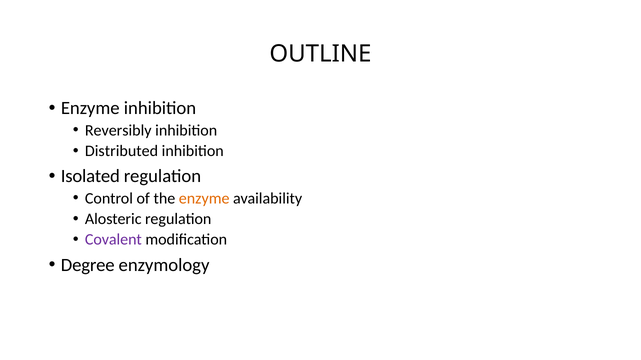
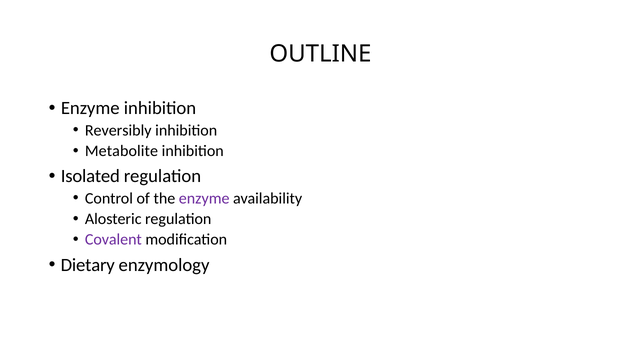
Distributed: Distributed -> Metabolite
enzyme at (204, 199) colour: orange -> purple
Degree: Degree -> Dietary
